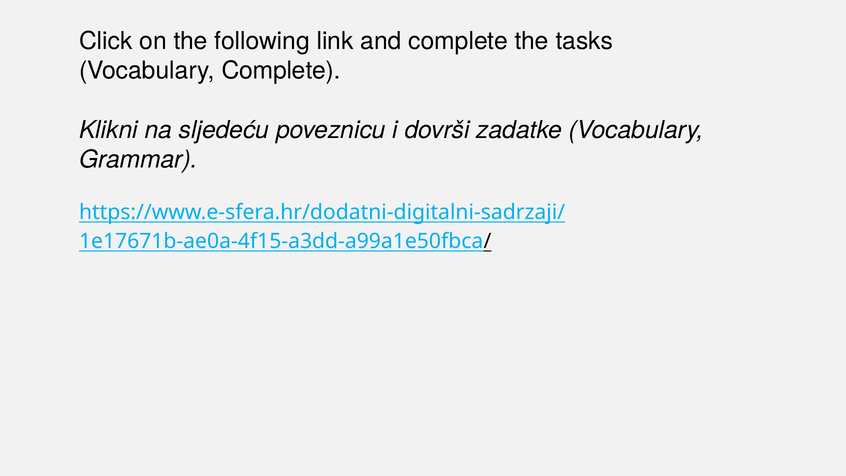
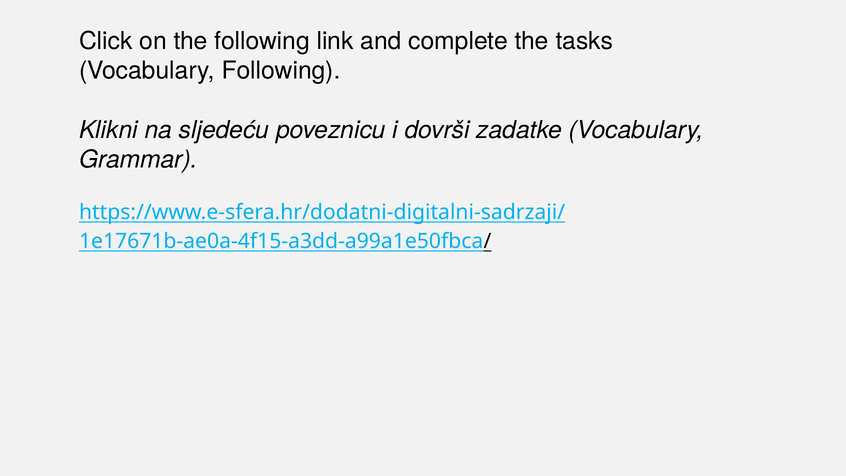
Vocabulary Complete: Complete -> Following
